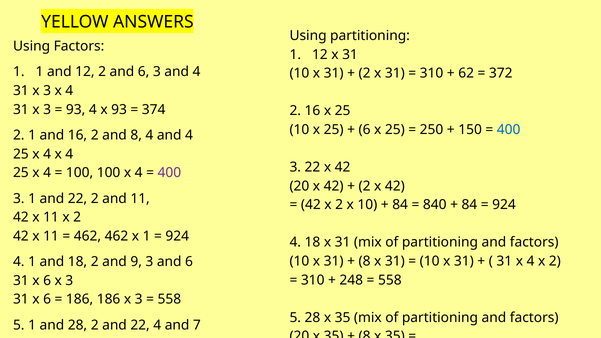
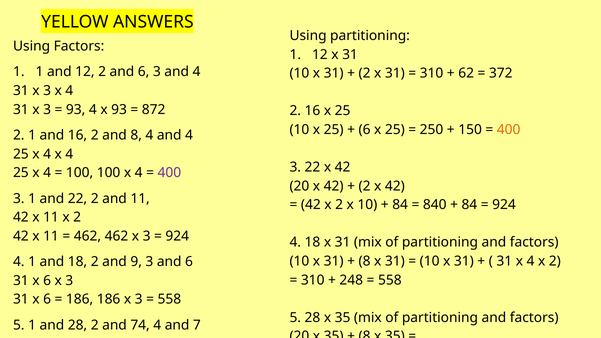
374: 374 -> 872
400 at (509, 130) colour: blue -> orange
462 x 1: 1 -> 3
2 and 22: 22 -> 74
